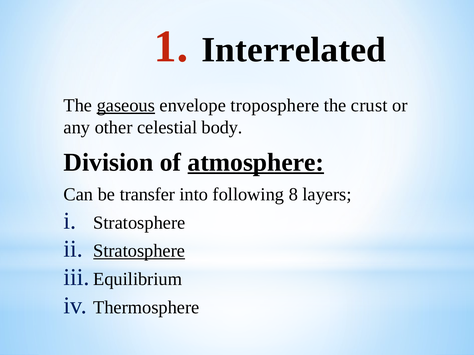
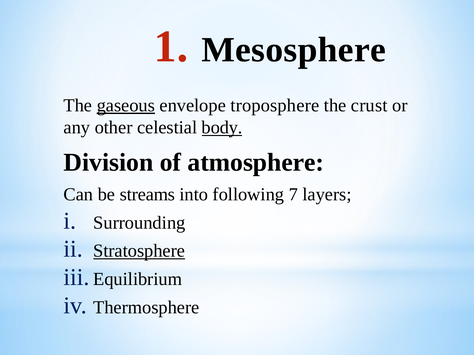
Interrelated: Interrelated -> Mesosphere
body underline: none -> present
atmosphere underline: present -> none
transfer: transfer -> streams
8: 8 -> 7
Stratosphere at (139, 223): Stratosphere -> Surrounding
